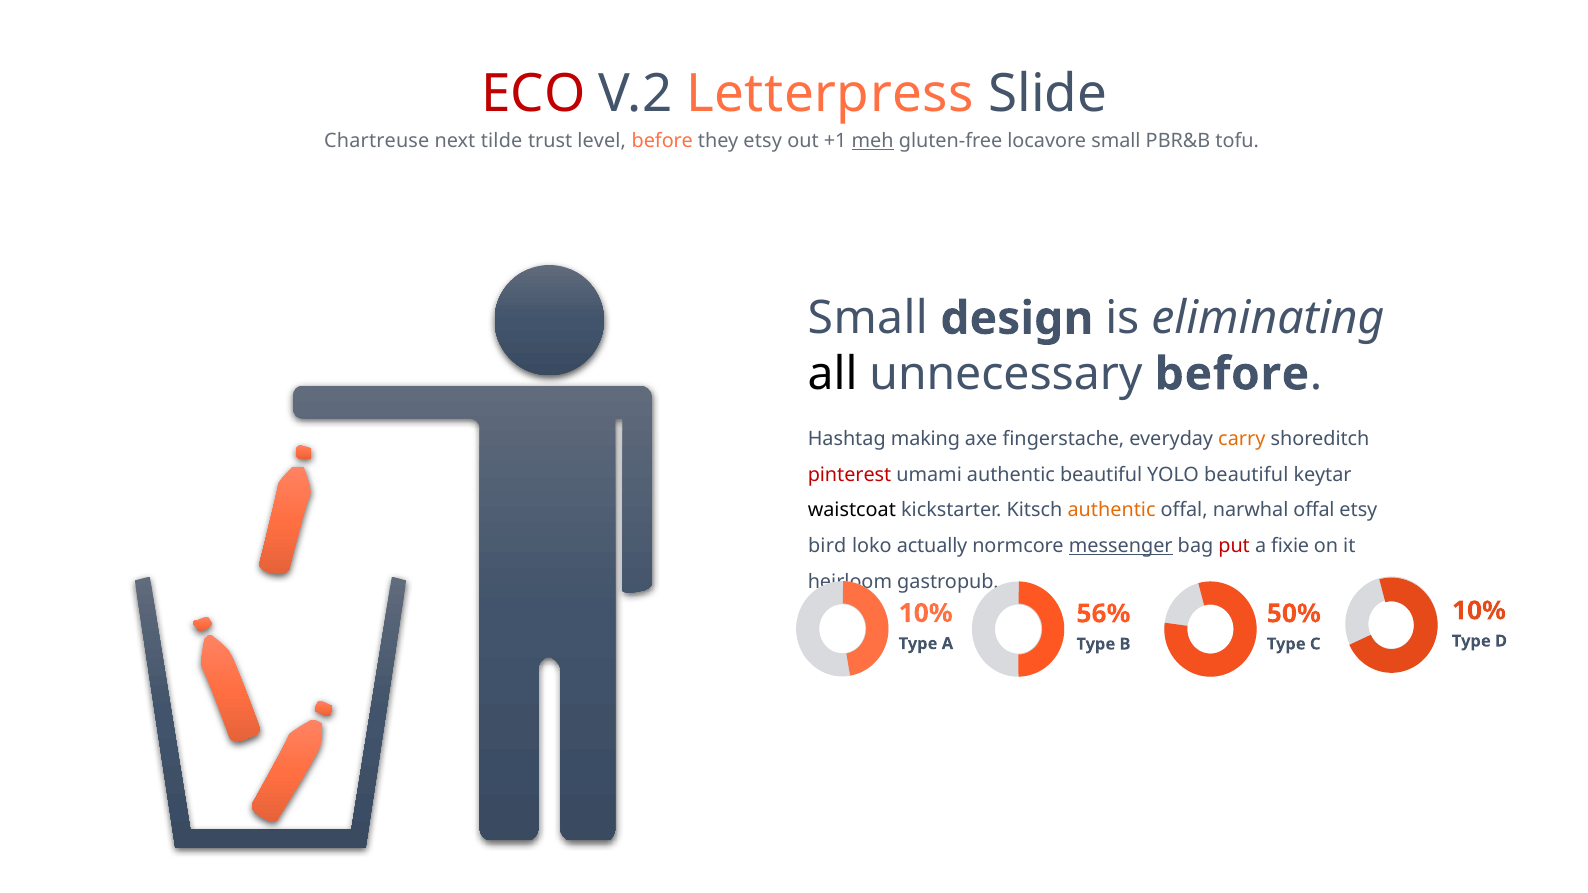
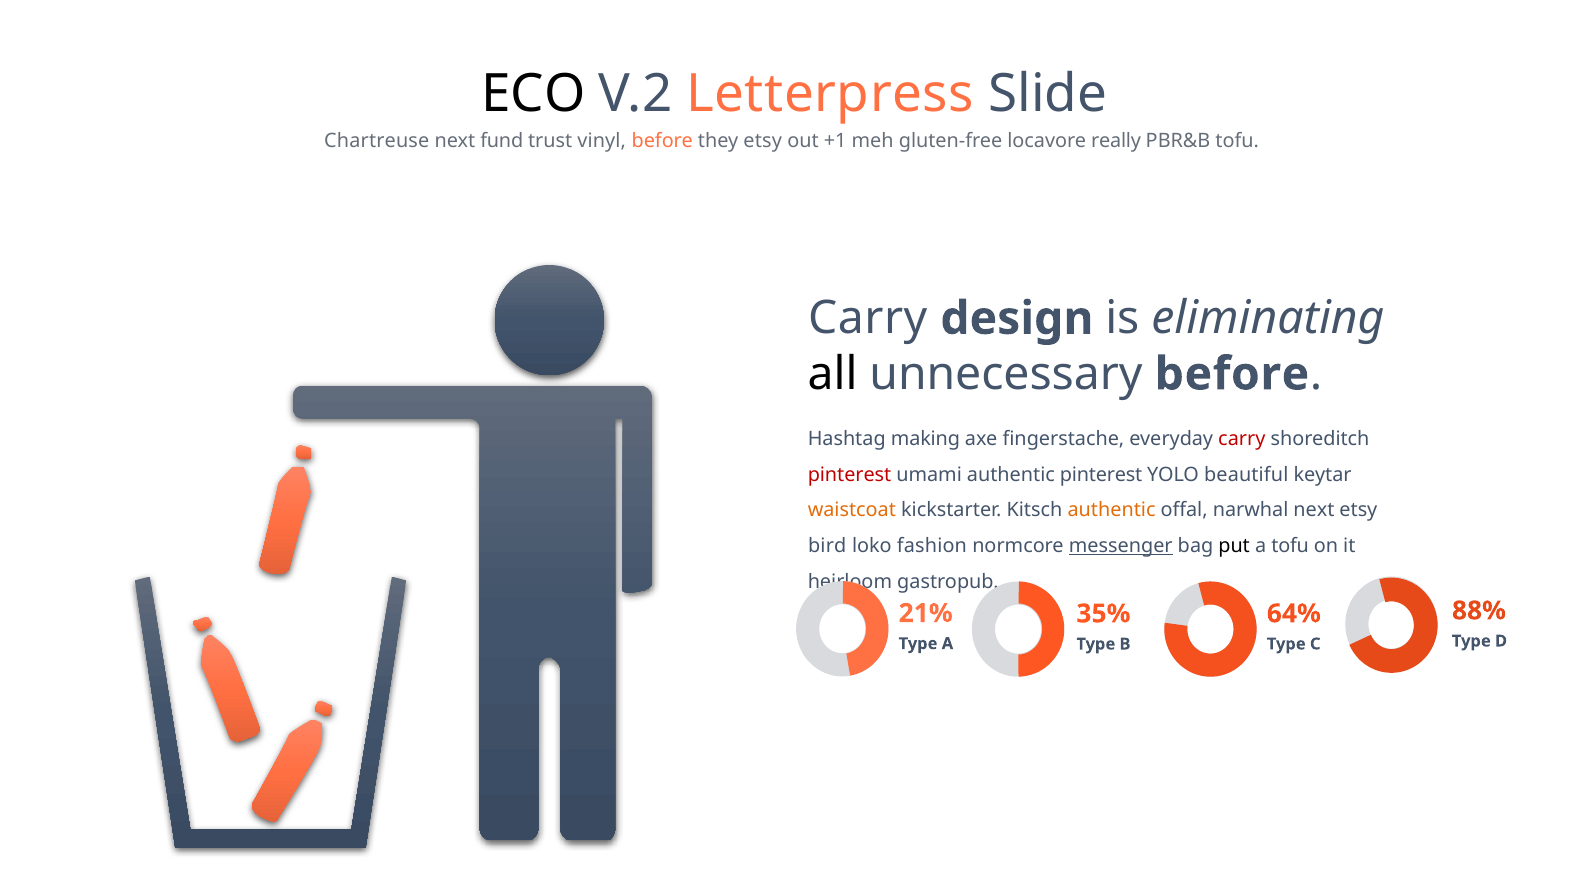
ECO colour: red -> black
tilde: tilde -> fund
level: level -> vinyl
meh underline: present -> none
locavore small: small -> really
Small at (868, 319): Small -> Carry
carry at (1242, 439) colour: orange -> red
authentic beautiful: beautiful -> pinterest
waistcoat colour: black -> orange
narwhal offal: offal -> next
actually: actually -> fashion
put colour: red -> black
a fixie: fixie -> tofu
10% at (1479, 611): 10% -> 88%
10% at (926, 613): 10% -> 21%
56%: 56% -> 35%
50%: 50% -> 64%
